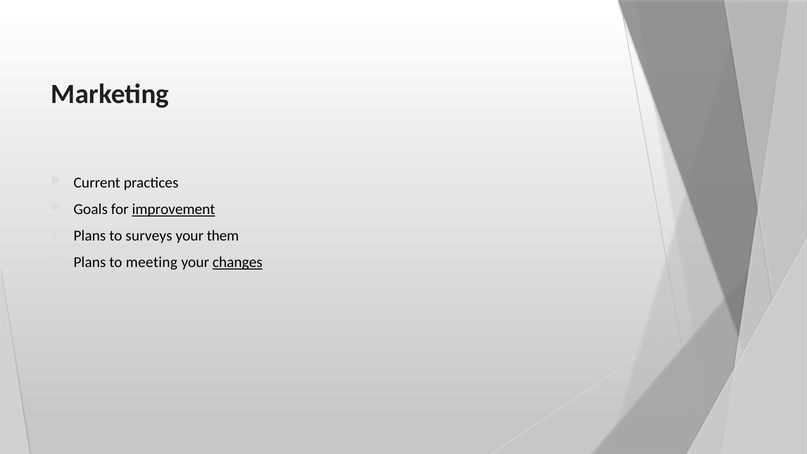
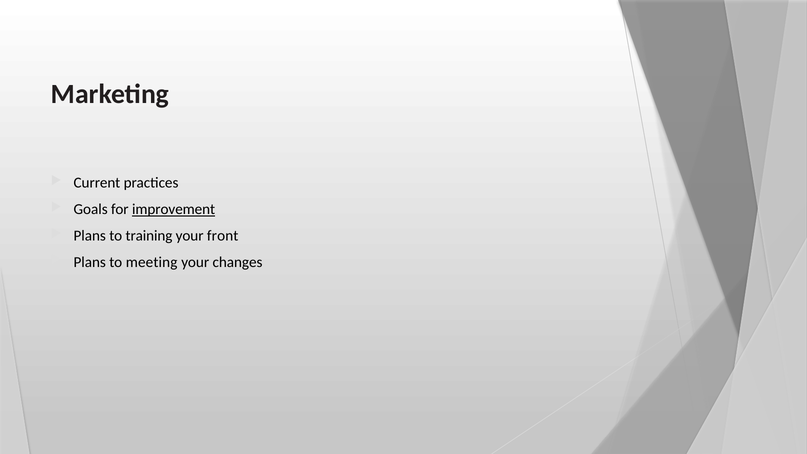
surveys: surveys -> training
them: them -> front
changes underline: present -> none
